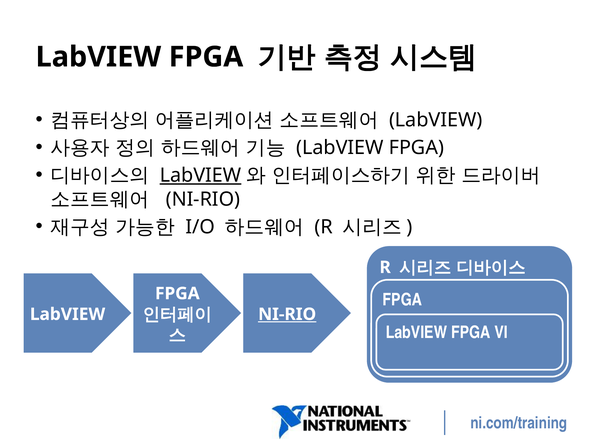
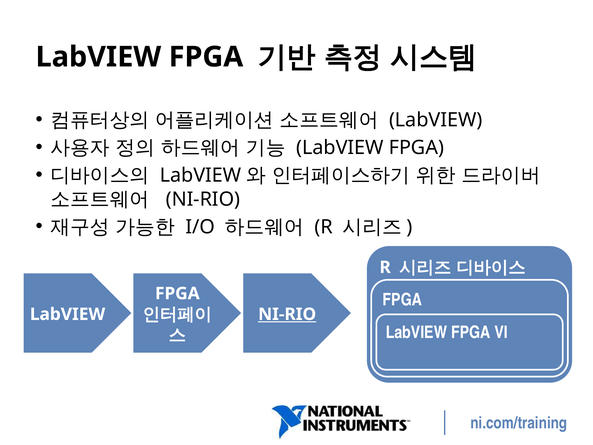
LabVIEW at (201, 175) underline: present -> none
